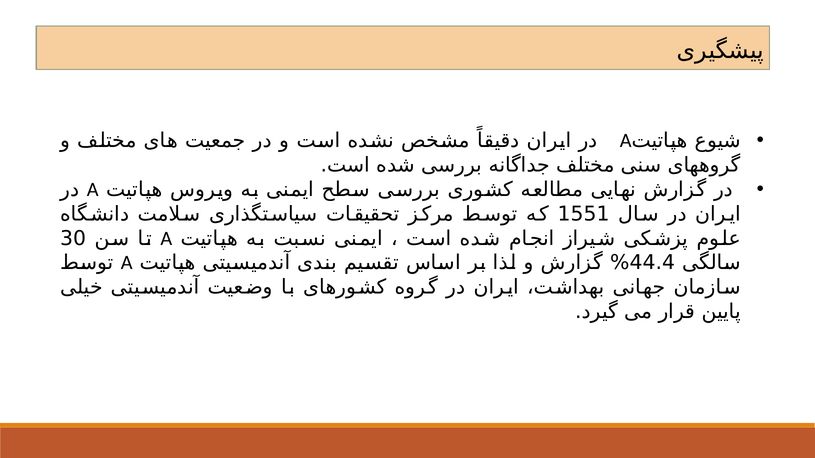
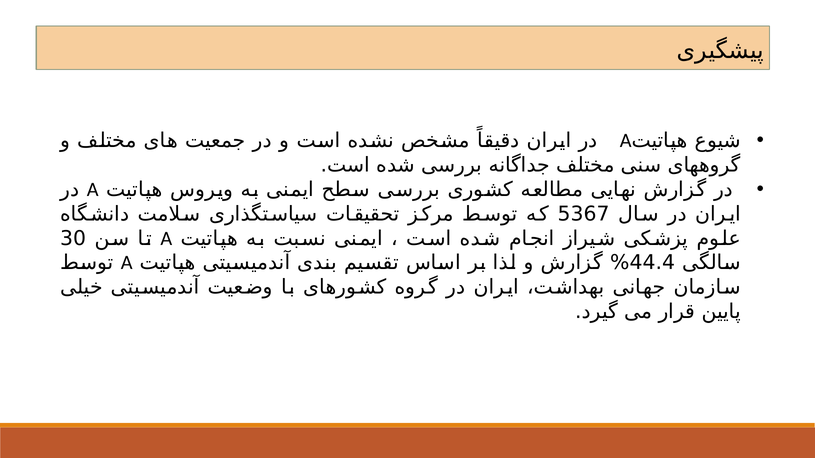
1551: 1551 -> 5367
